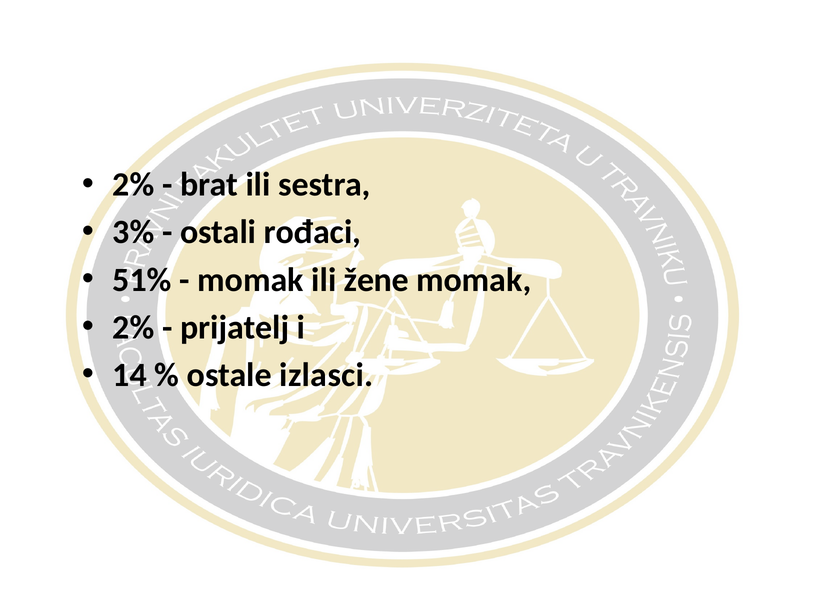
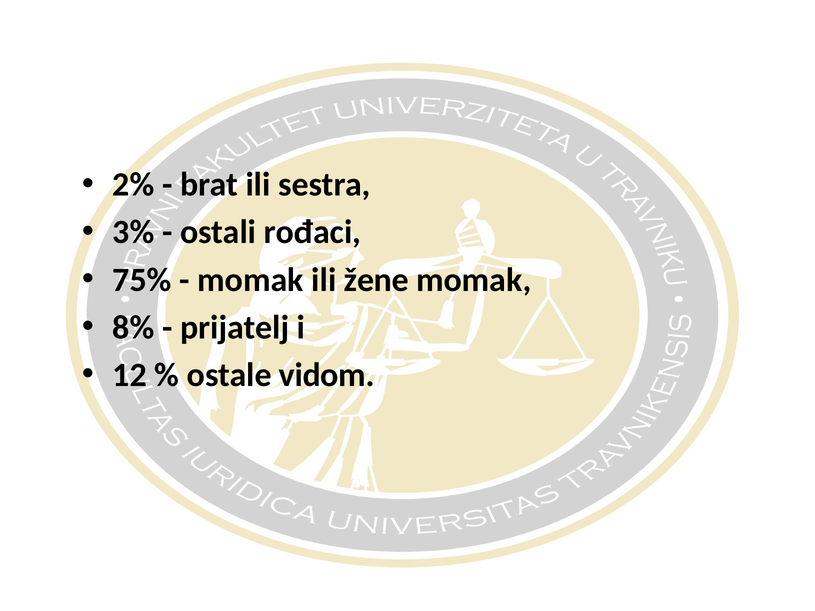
51%: 51% -> 75%
2% at (133, 327): 2% -> 8%
14: 14 -> 12
izlasci: izlasci -> vidom
